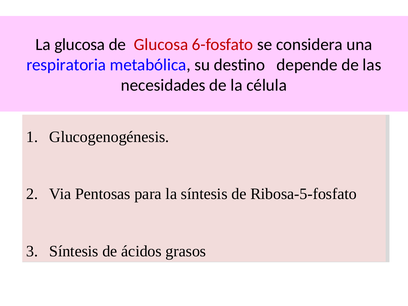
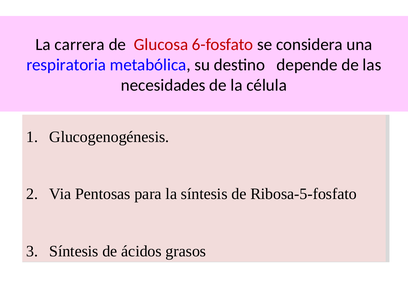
La glucosa: glucosa -> carrera
